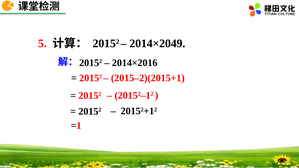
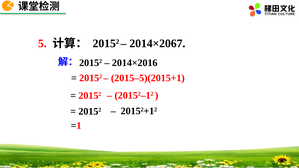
2014×2049: 2014×2049 -> 2014×2067
2015–2)(2015+1: 2015–2)(2015+1 -> 2015–5)(2015+1
